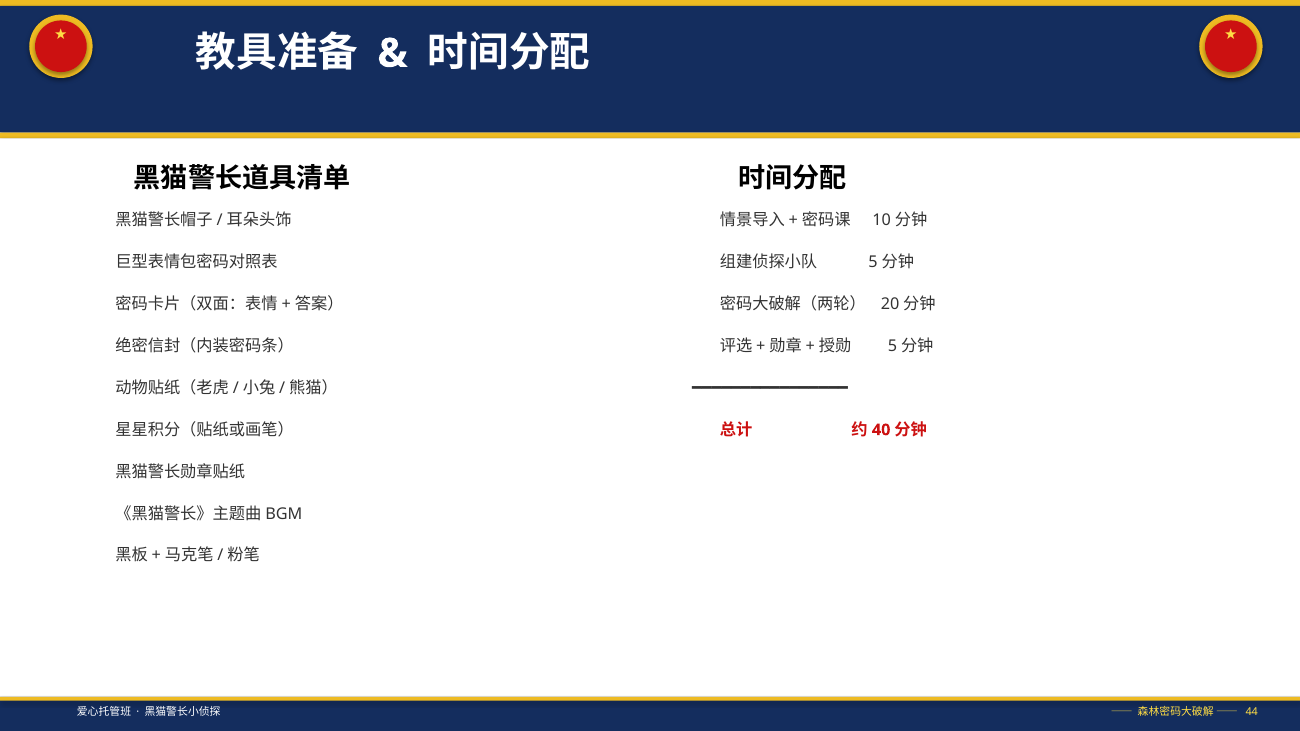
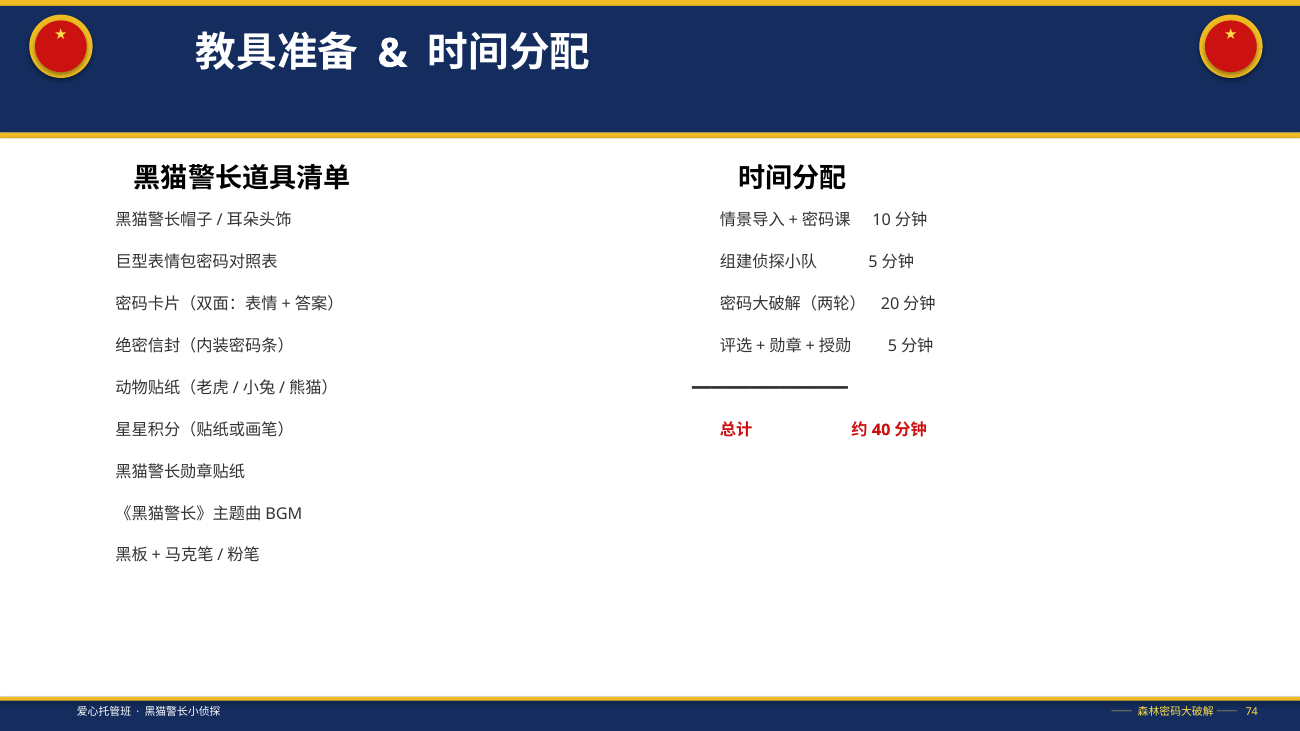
44: 44 -> 74
